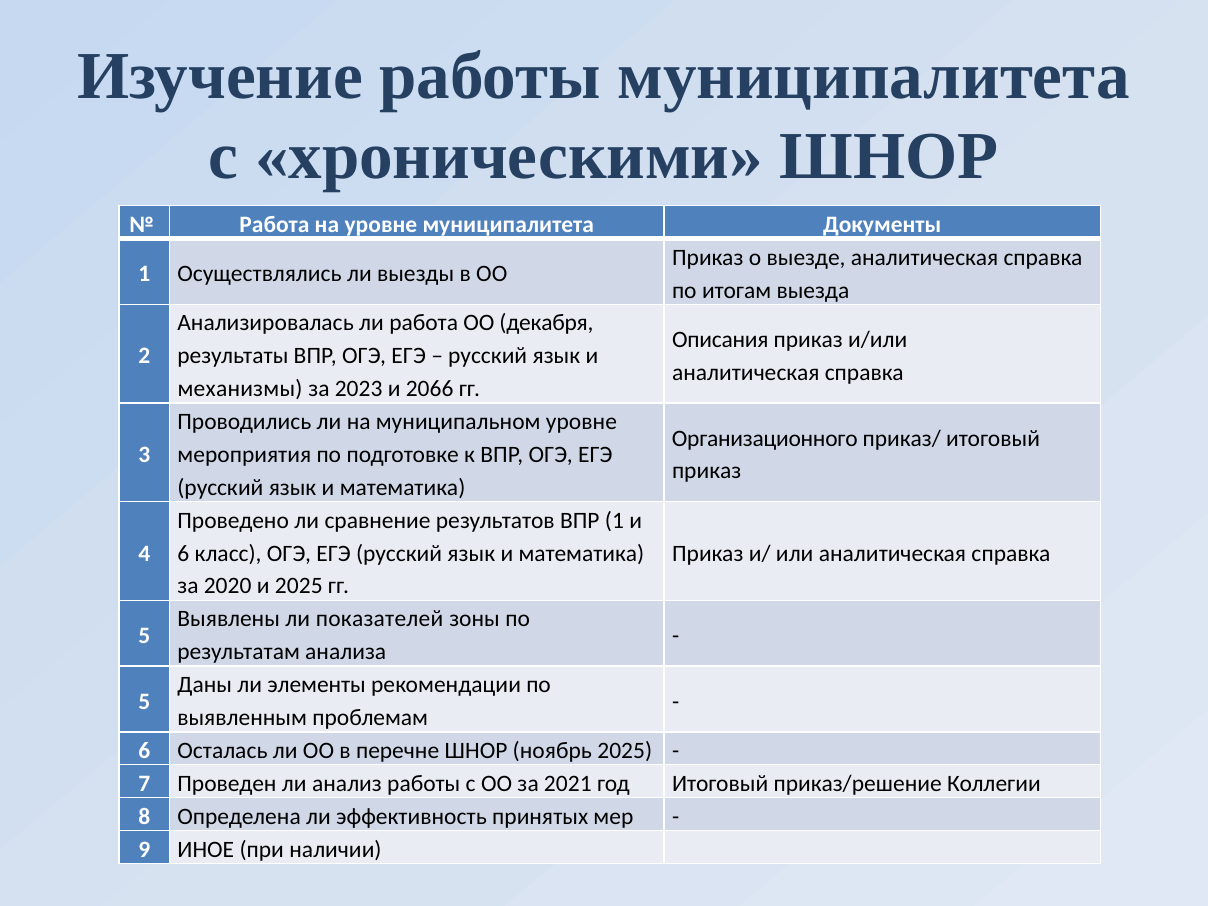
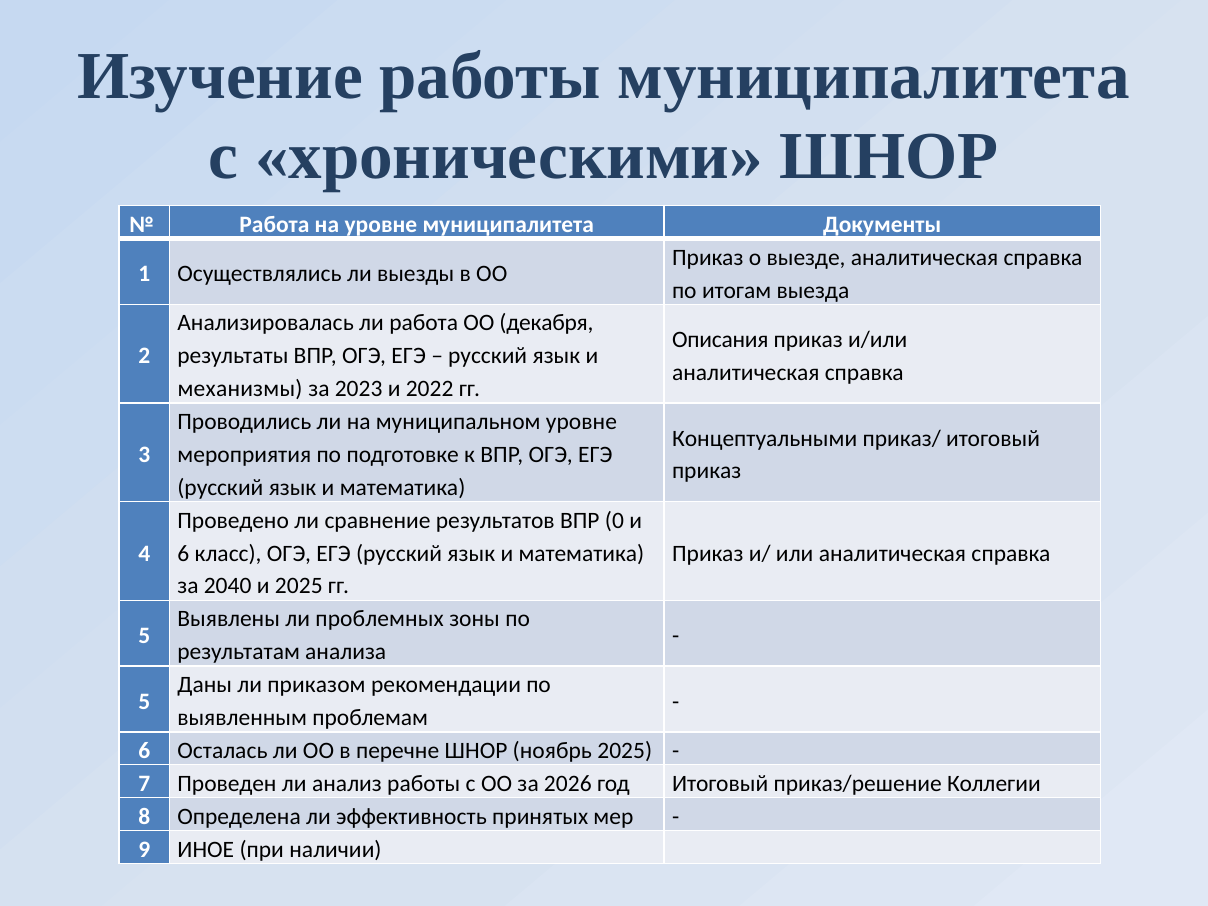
2066: 2066 -> 2022
Организационного: Организационного -> Концептуальными
ВПР 1: 1 -> 0
2020: 2020 -> 2040
показателей: показателей -> проблемных
элементы: элементы -> приказом
2021: 2021 -> 2026
